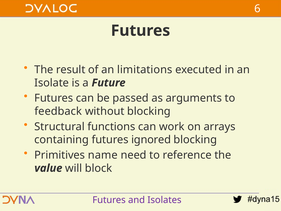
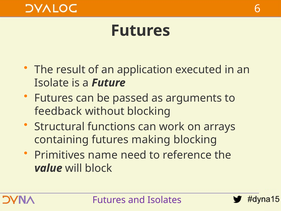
limitations: limitations -> application
ignored: ignored -> making
